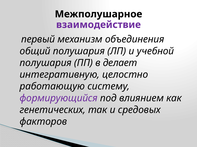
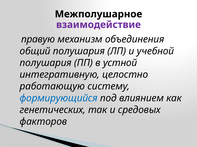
первый: первый -> правую
делает: делает -> устной
формирующийся colour: purple -> blue
